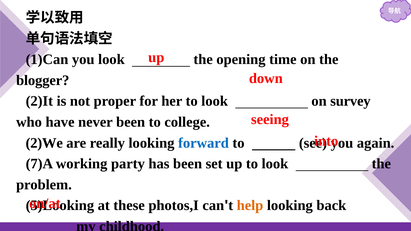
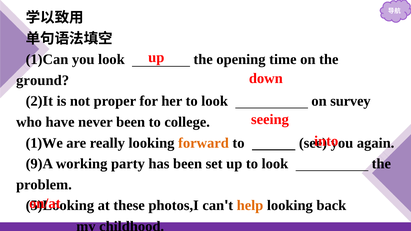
blogger: blogger -> ground
2)We: 2)We -> 1)We
forward colour: blue -> orange
7)A: 7)A -> 9)A
